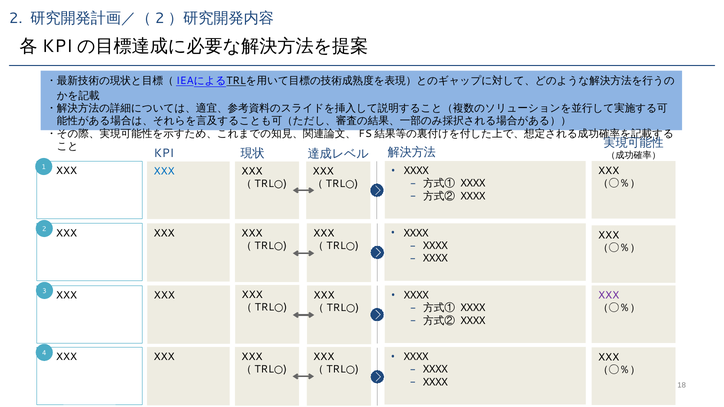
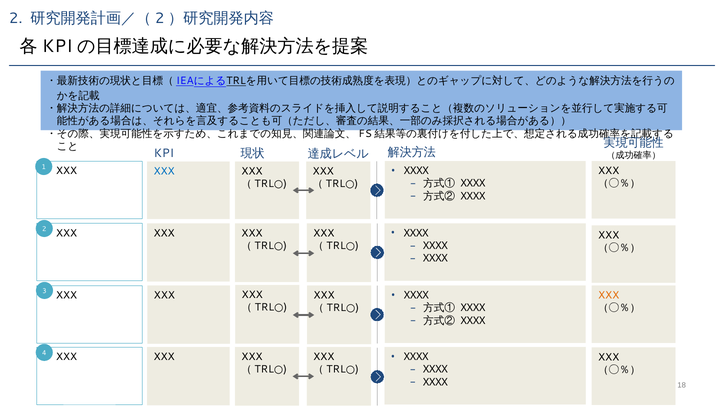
XXX at (609, 295) colour: purple -> orange
